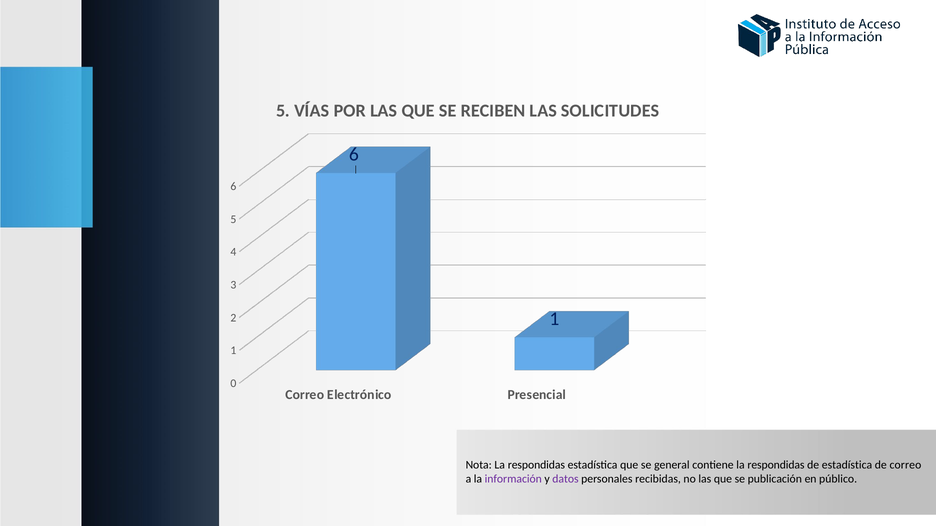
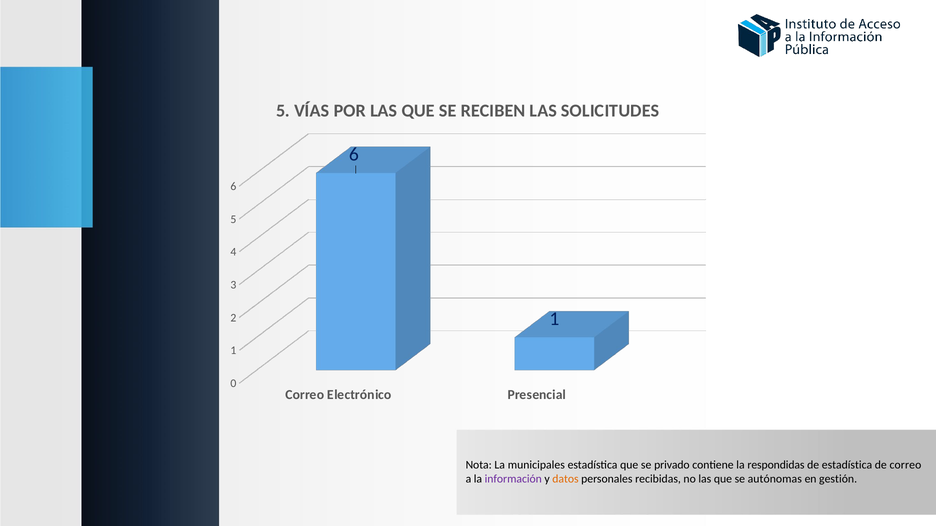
Nota La respondidas: respondidas -> municipales
general: general -> privado
datos colour: purple -> orange
publicación: publicación -> autónomas
público: público -> gestión
